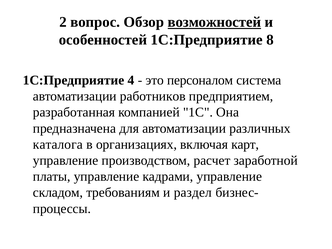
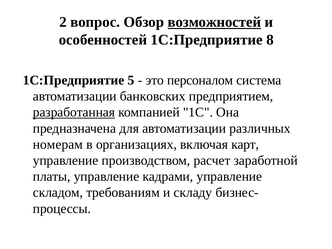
4: 4 -> 5
работников: работников -> банковских
разработанная underline: none -> present
каталога: каталога -> номерам
раздел: раздел -> складу
